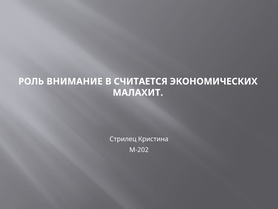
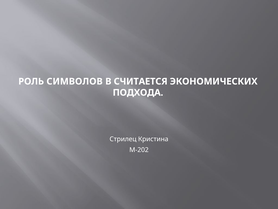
ВНИМАНИЕ: ВНИМАНИЕ -> СИМВОЛОВ
МАЛАХИТ: МАЛАХИТ -> ПОДХОДА
